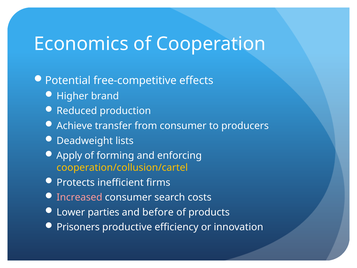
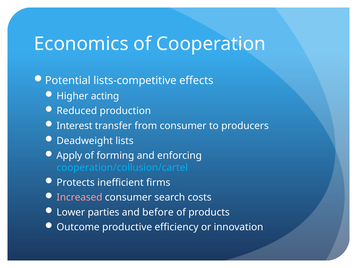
free-competitive: free-competitive -> lists-competitive
brand: brand -> acting
Achieve: Achieve -> Interest
cooperation/collusion/cartel colour: yellow -> light blue
Prisoners: Prisoners -> Outcome
